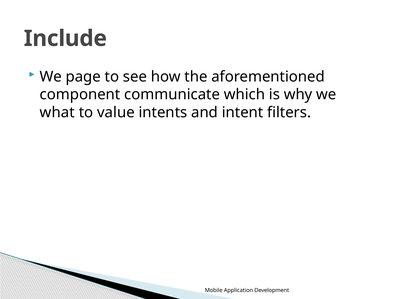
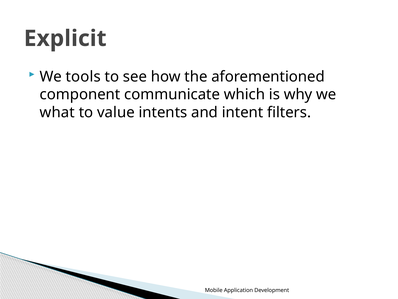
Include: Include -> Explicit
page: page -> tools
